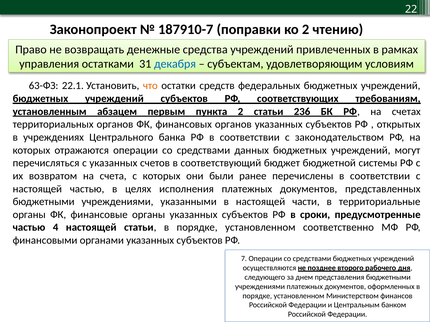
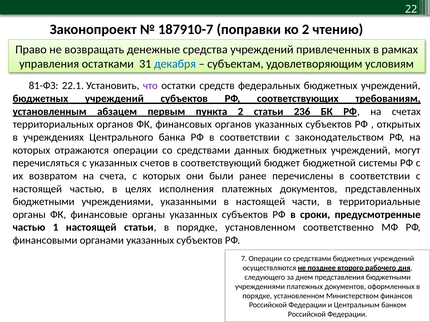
63-ФЗ: 63-ФЗ -> 81-ФЗ
что colour: orange -> purple
4: 4 -> 1
